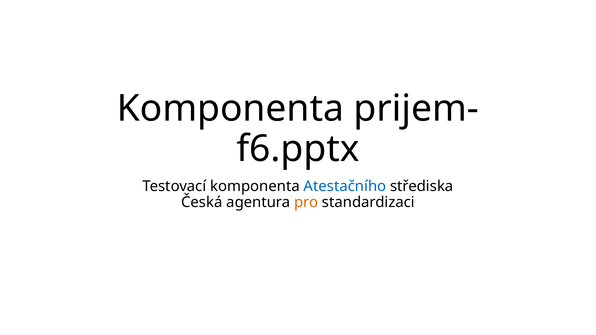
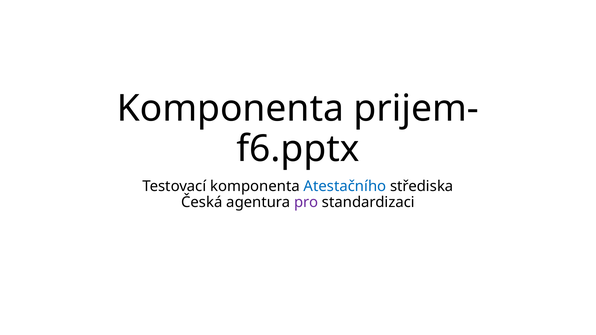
pro colour: orange -> purple
